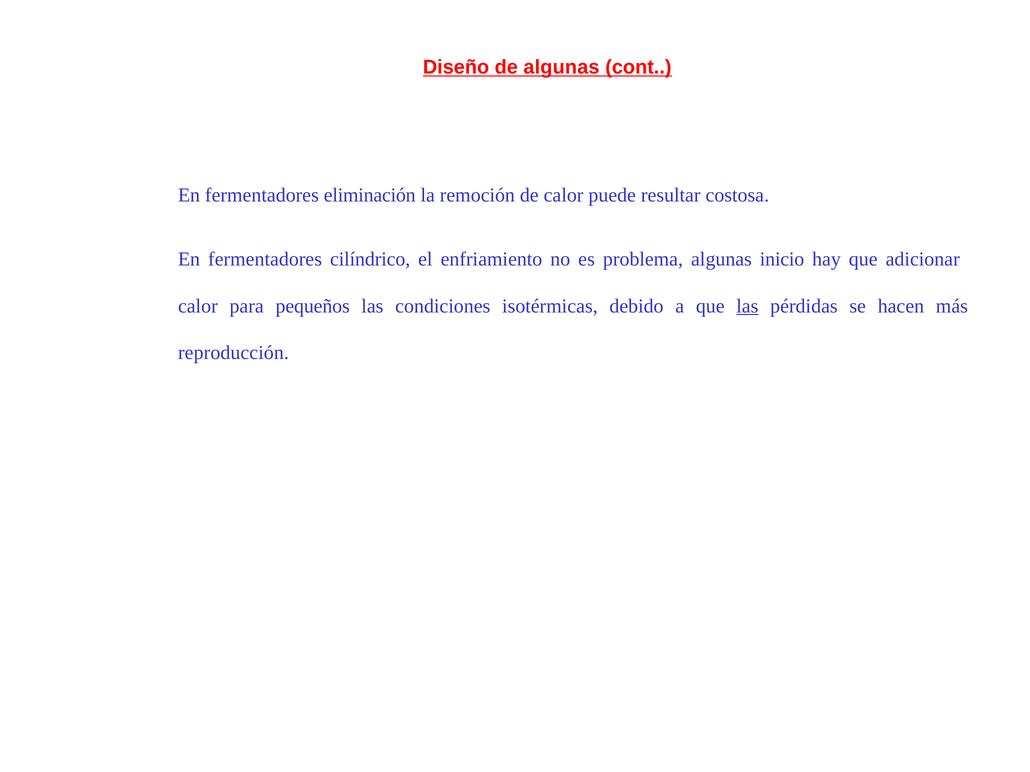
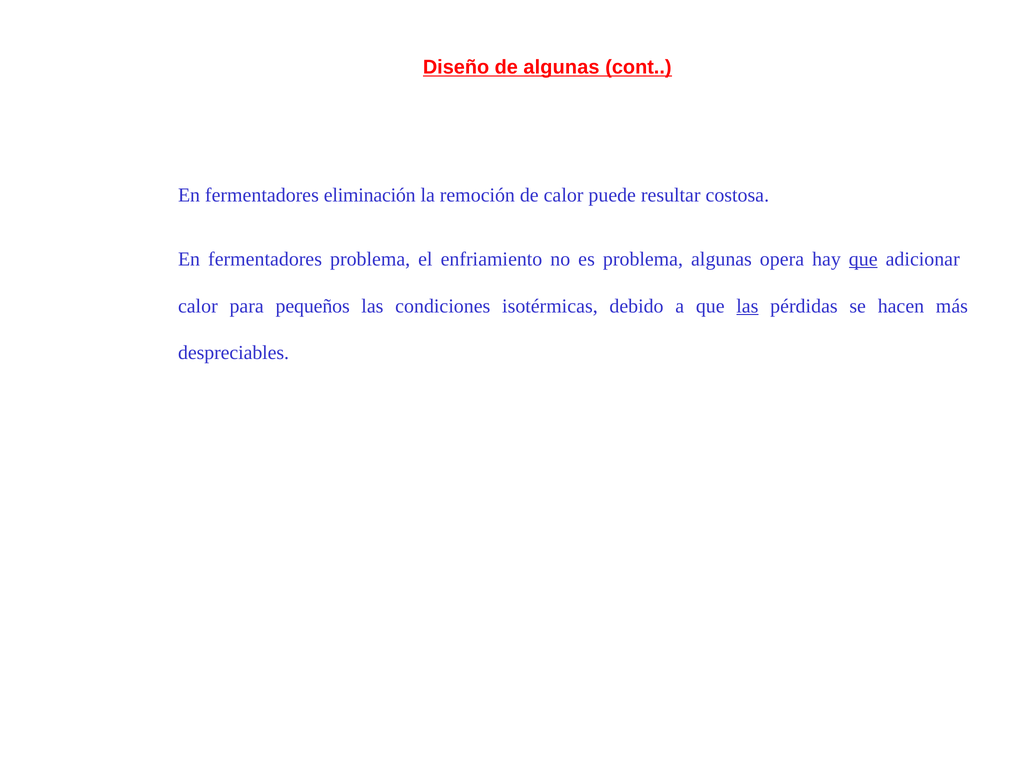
fermentadores cilíndrico: cilíndrico -> problema
inicio: inicio -> opera
que at (863, 259) underline: none -> present
reproducción: reproducción -> despreciables
